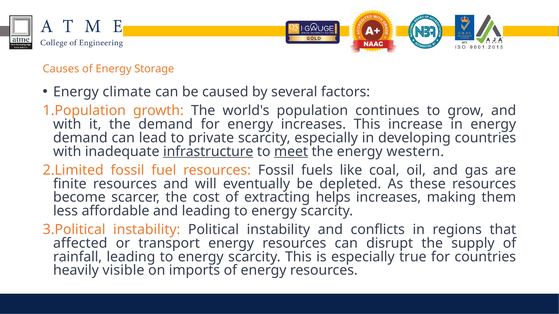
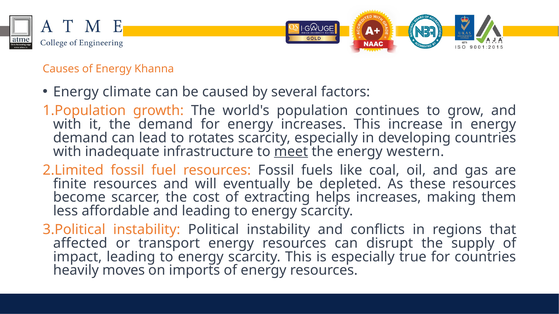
Storage: Storage -> Khanna
private: private -> rotates
infrastructure underline: present -> none
rainfall: rainfall -> impact
visible: visible -> moves
